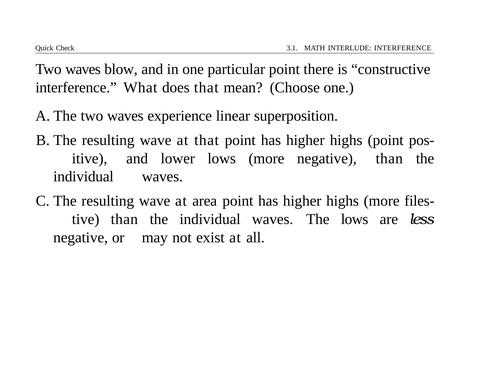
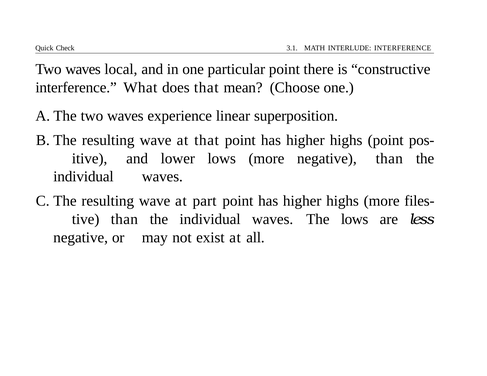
blow: blow -> local
area: area -> part
